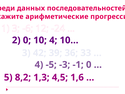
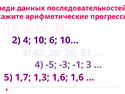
2 0: 0 -> 4
10 4: 4 -> 6
-1 0: 0 -> 3
8,2: 8,2 -> 1,7
1,3 4,5: 4,5 -> 1,6
